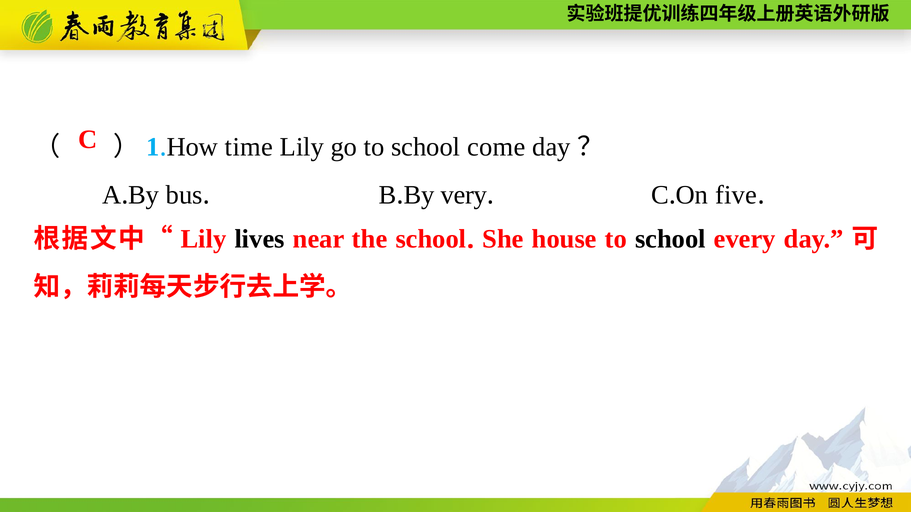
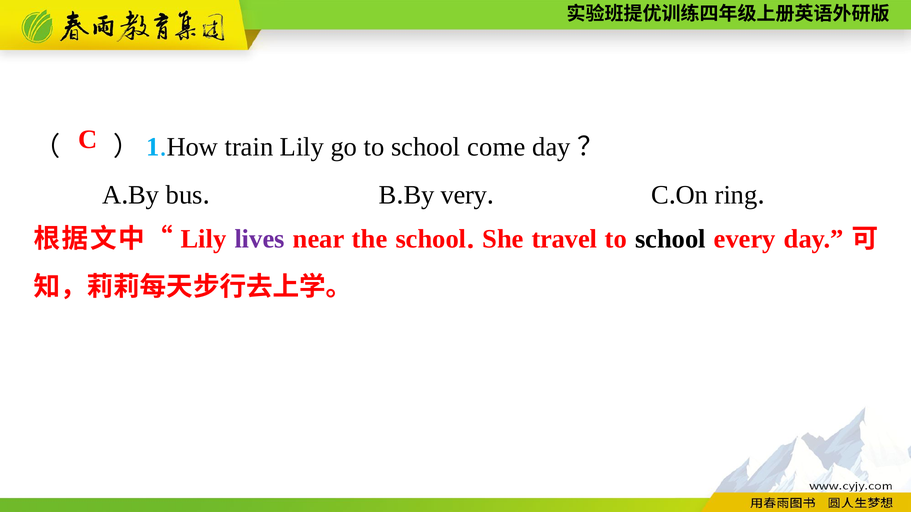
time: time -> train
five: five -> ring
lives colour: black -> purple
house: house -> travel
